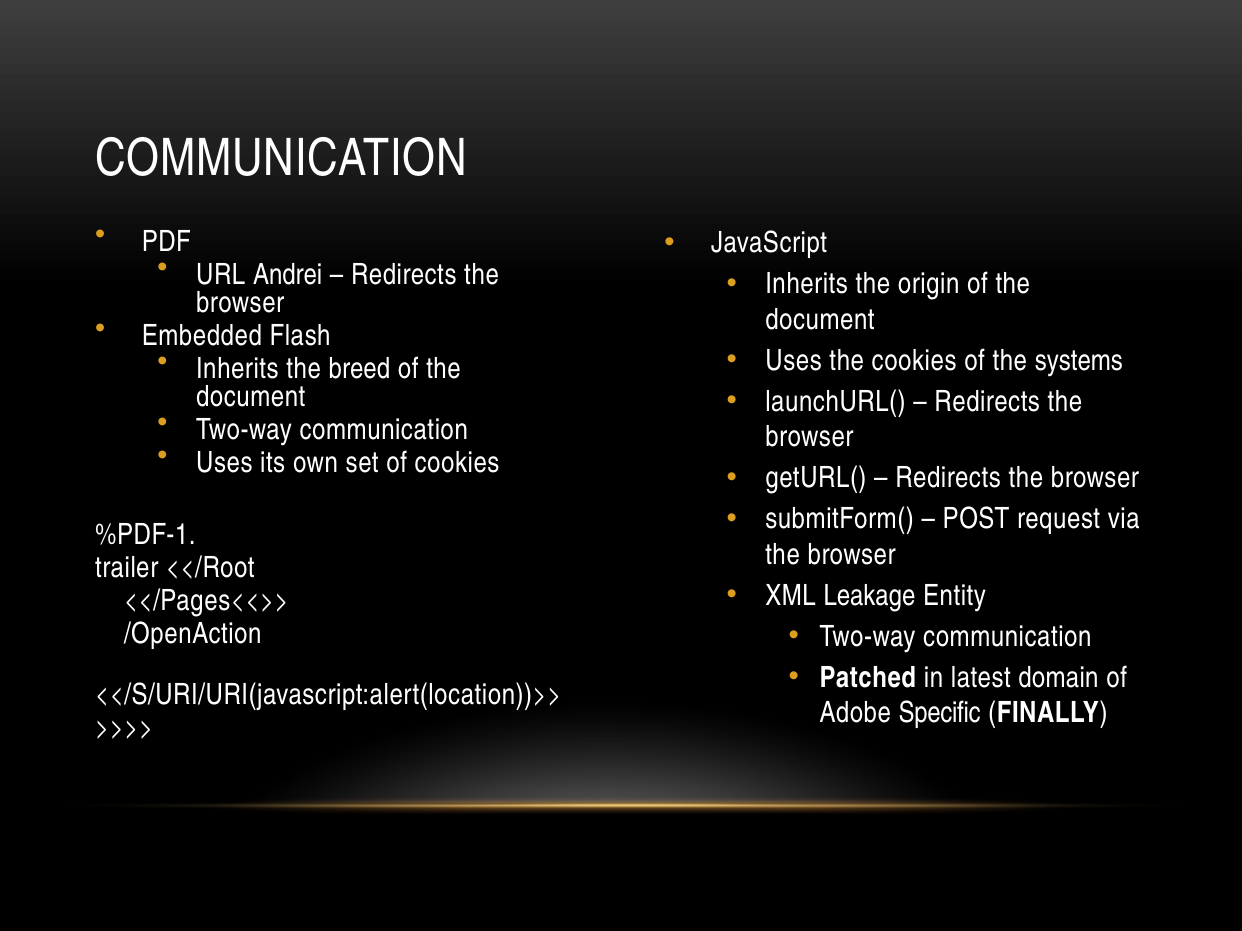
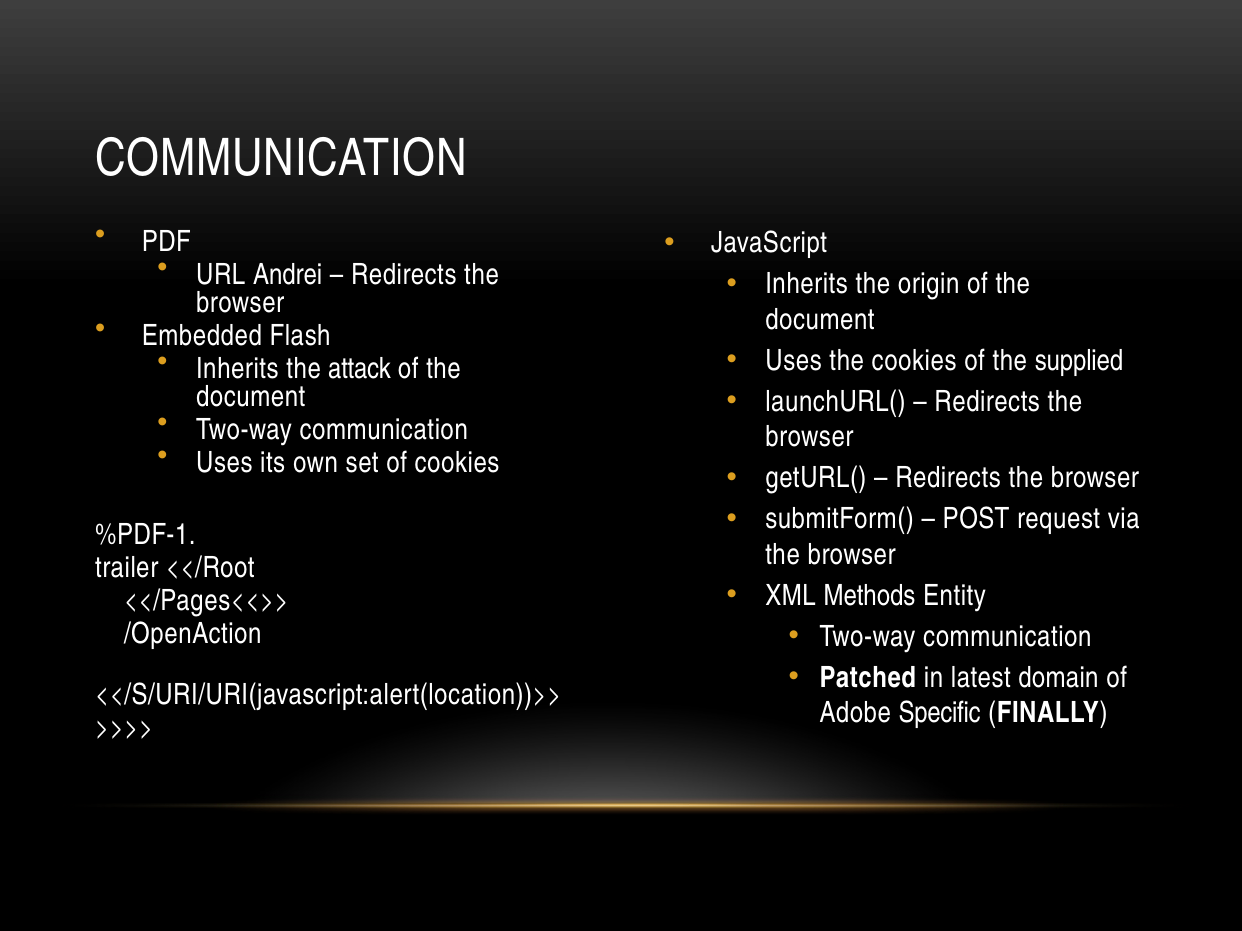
systems: systems -> supplied
breed: breed -> attack
Leakage: Leakage -> Methods
